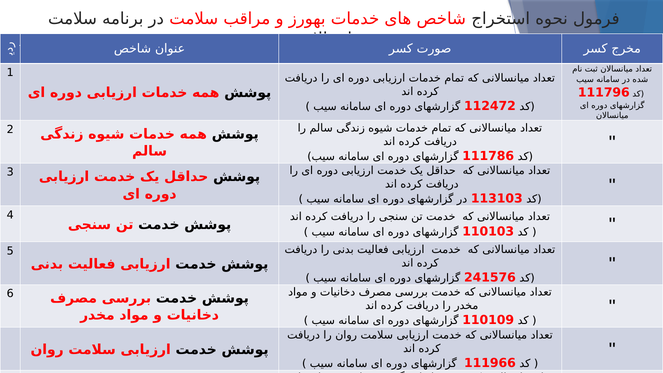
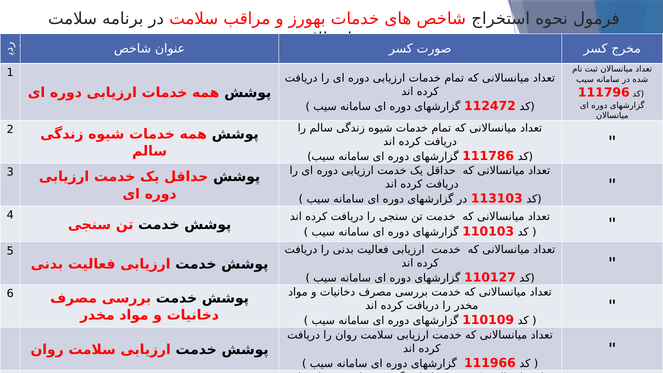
241576: 241576 -> 110127
